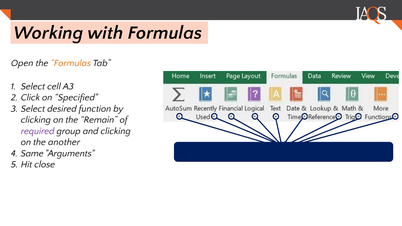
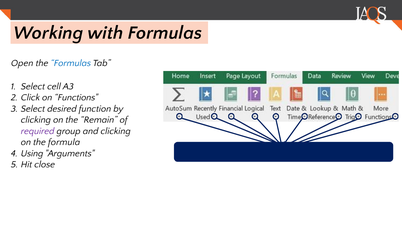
Formulas at (71, 63) colour: orange -> blue
Specified: Specified -> Functions
another: another -> formula
Same: Same -> Using
